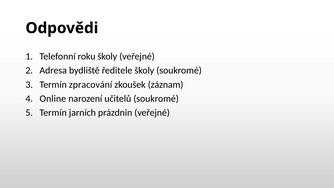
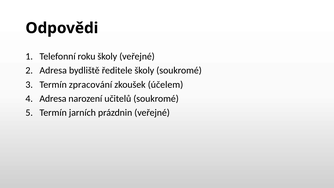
záznam: záznam -> účelem
Online at (53, 98): Online -> Adresa
